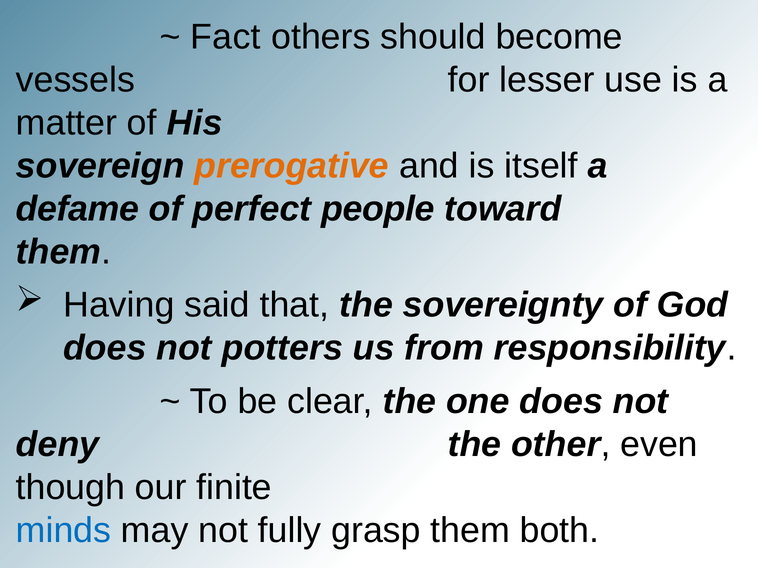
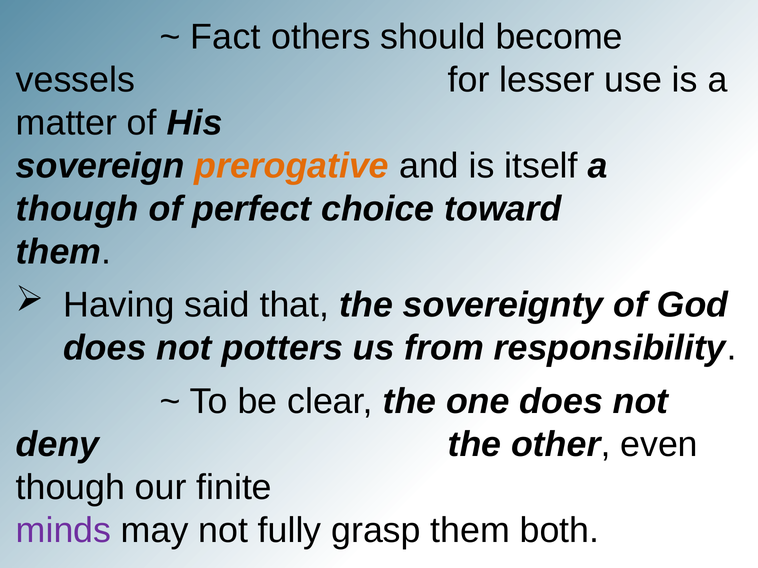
defame at (78, 209): defame -> though
people: people -> choice
minds colour: blue -> purple
